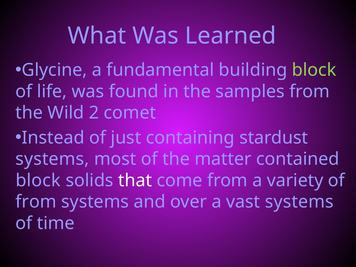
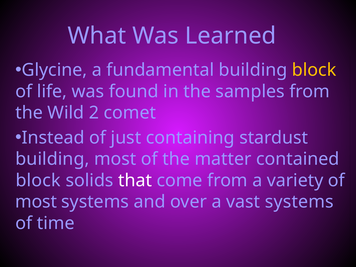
block at (314, 70) colour: light green -> yellow
systems at (52, 159): systems -> building
from at (36, 202): from -> most
